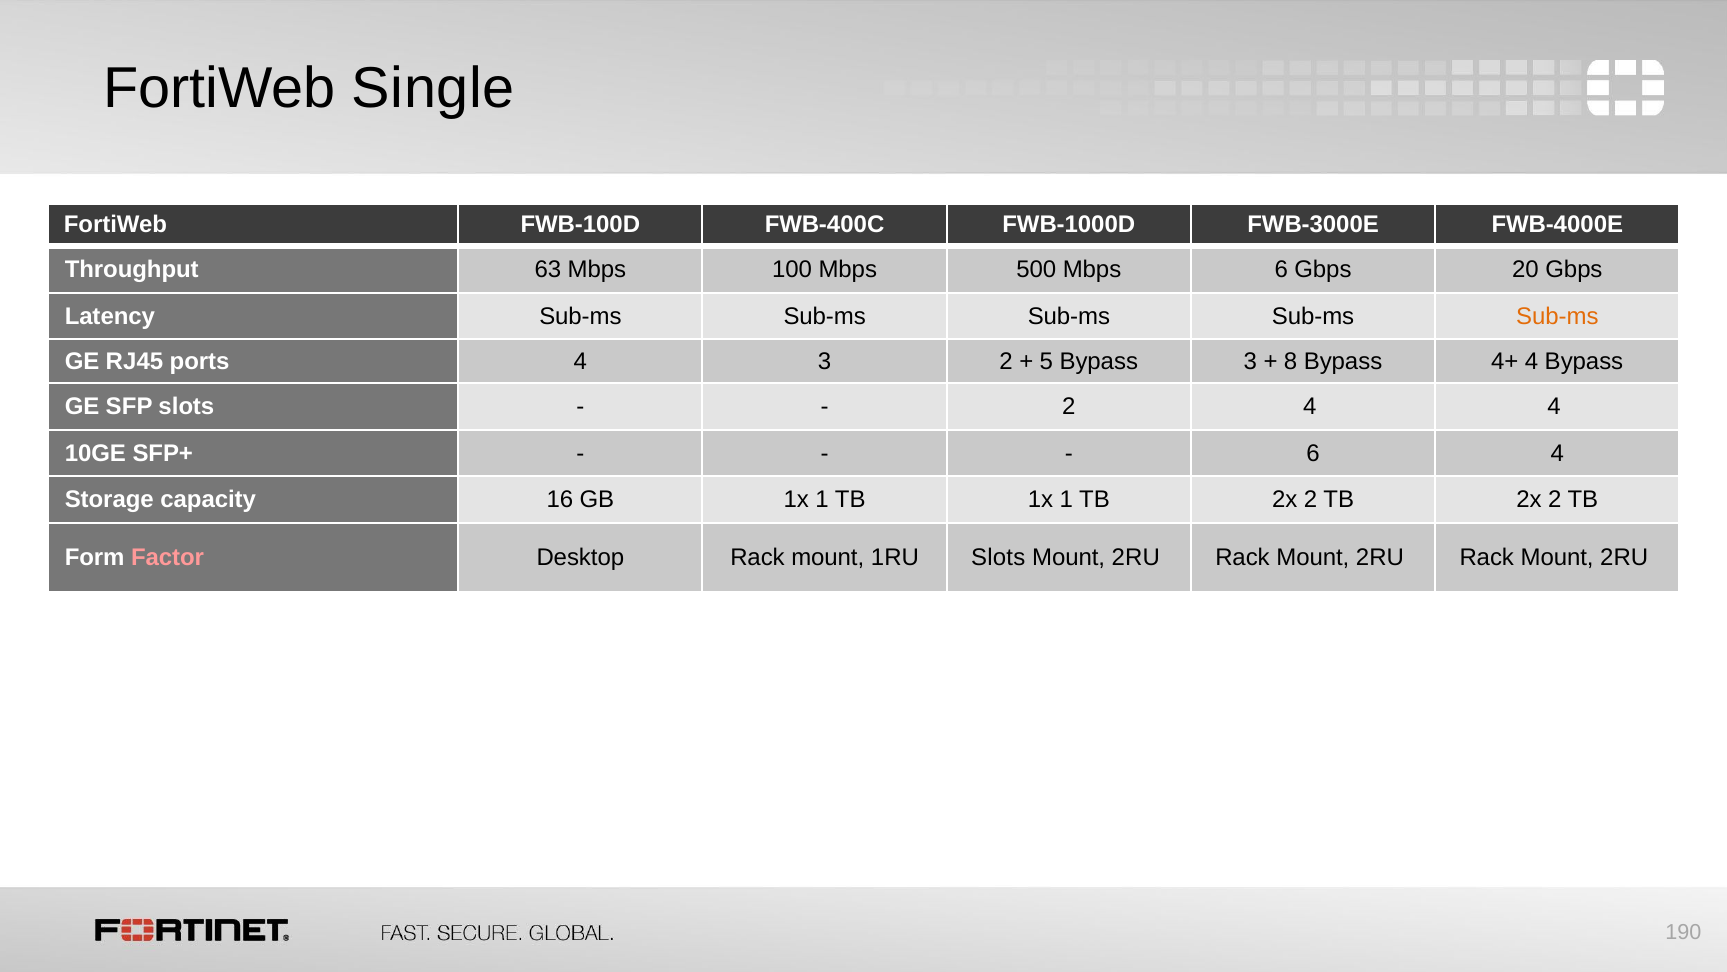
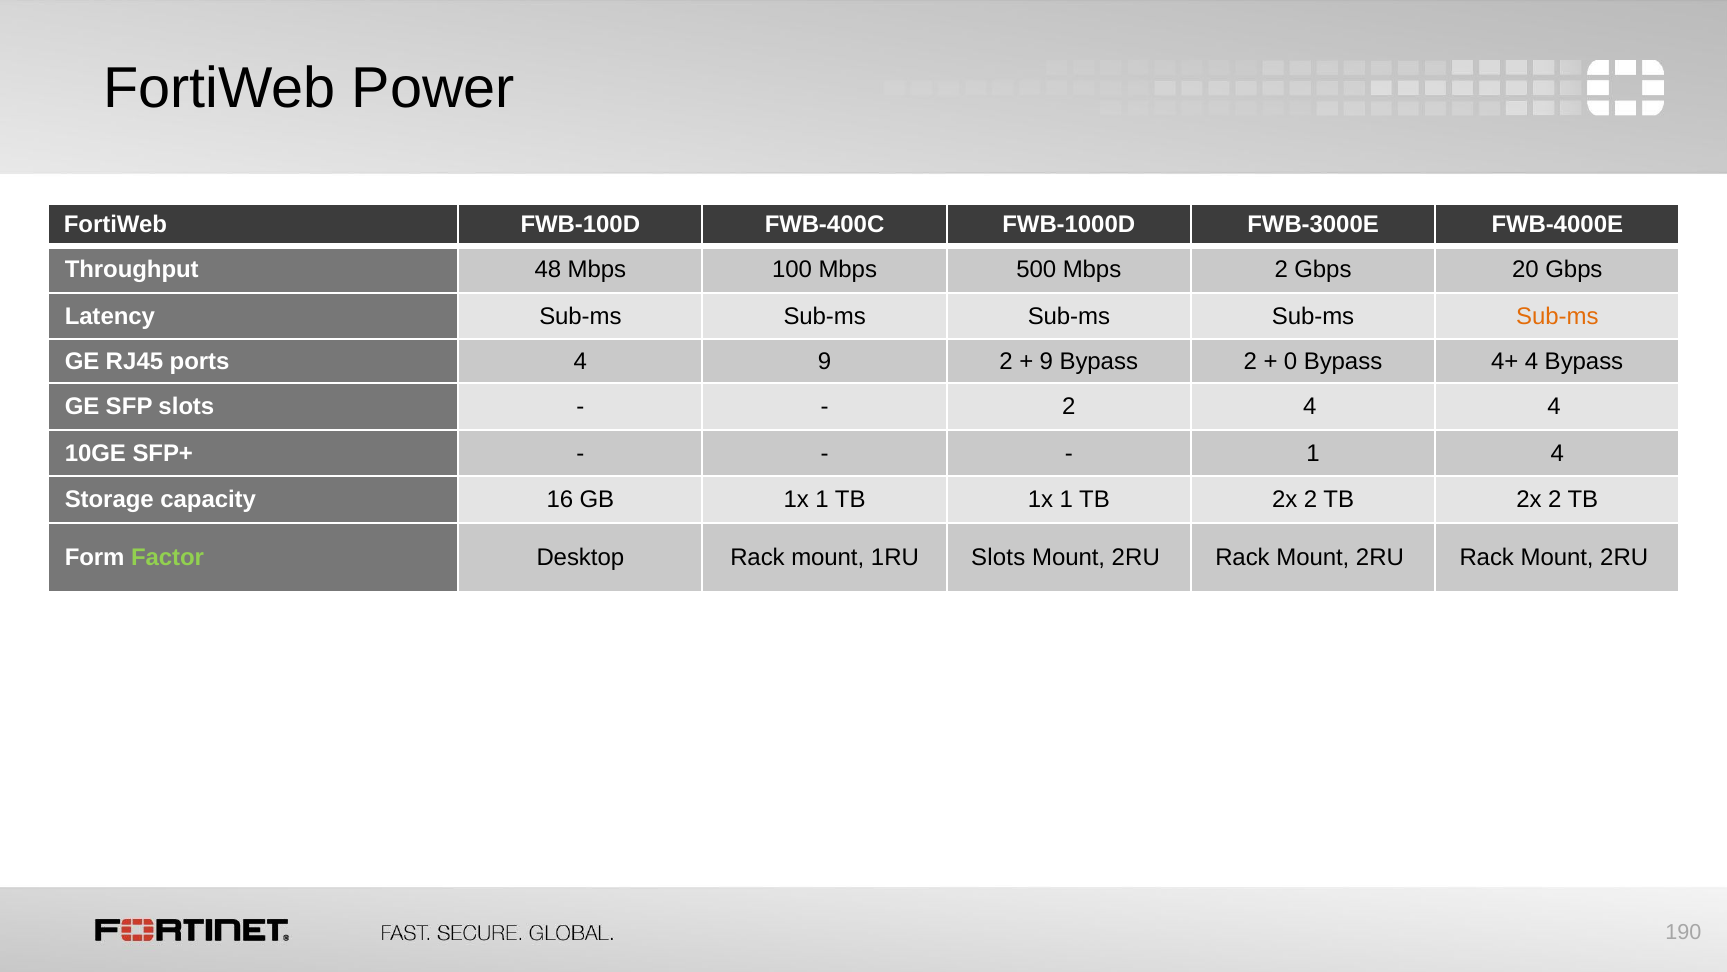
Single: Single -> Power
63: 63 -> 48
Mbps 6: 6 -> 2
4 3: 3 -> 9
5 at (1046, 361): 5 -> 9
Bypass 3: 3 -> 2
8: 8 -> 0
6 at (1313, 453): 6 -> 1
Factor colour: pink -> light green
